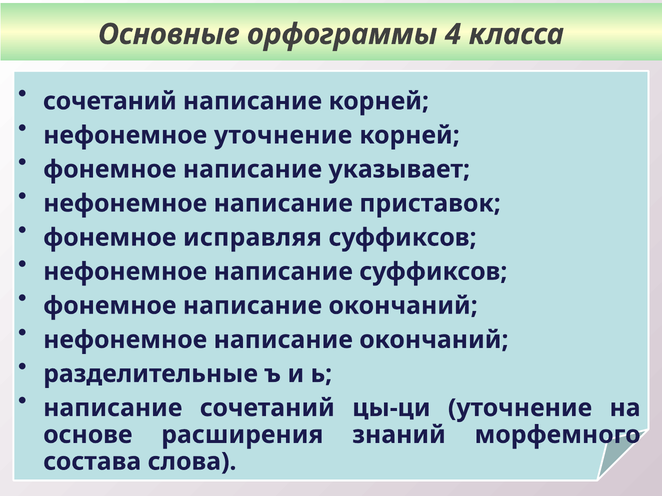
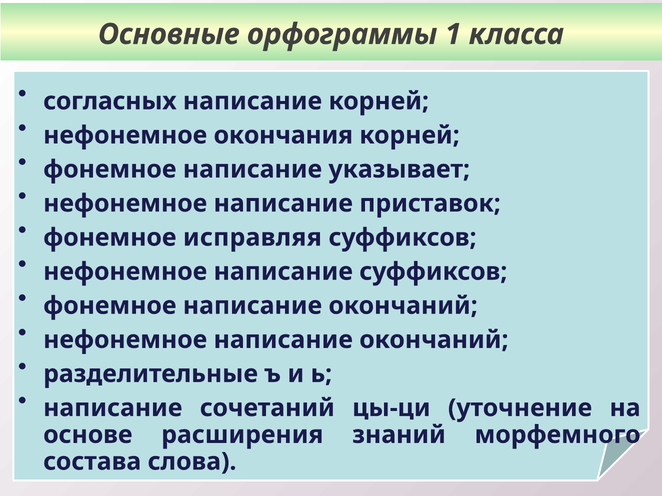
4: 4 -> 1
сочетаний at (110, 101): сочетаний -> согласных
нефонемное уточнение: уточнение -> окончания
